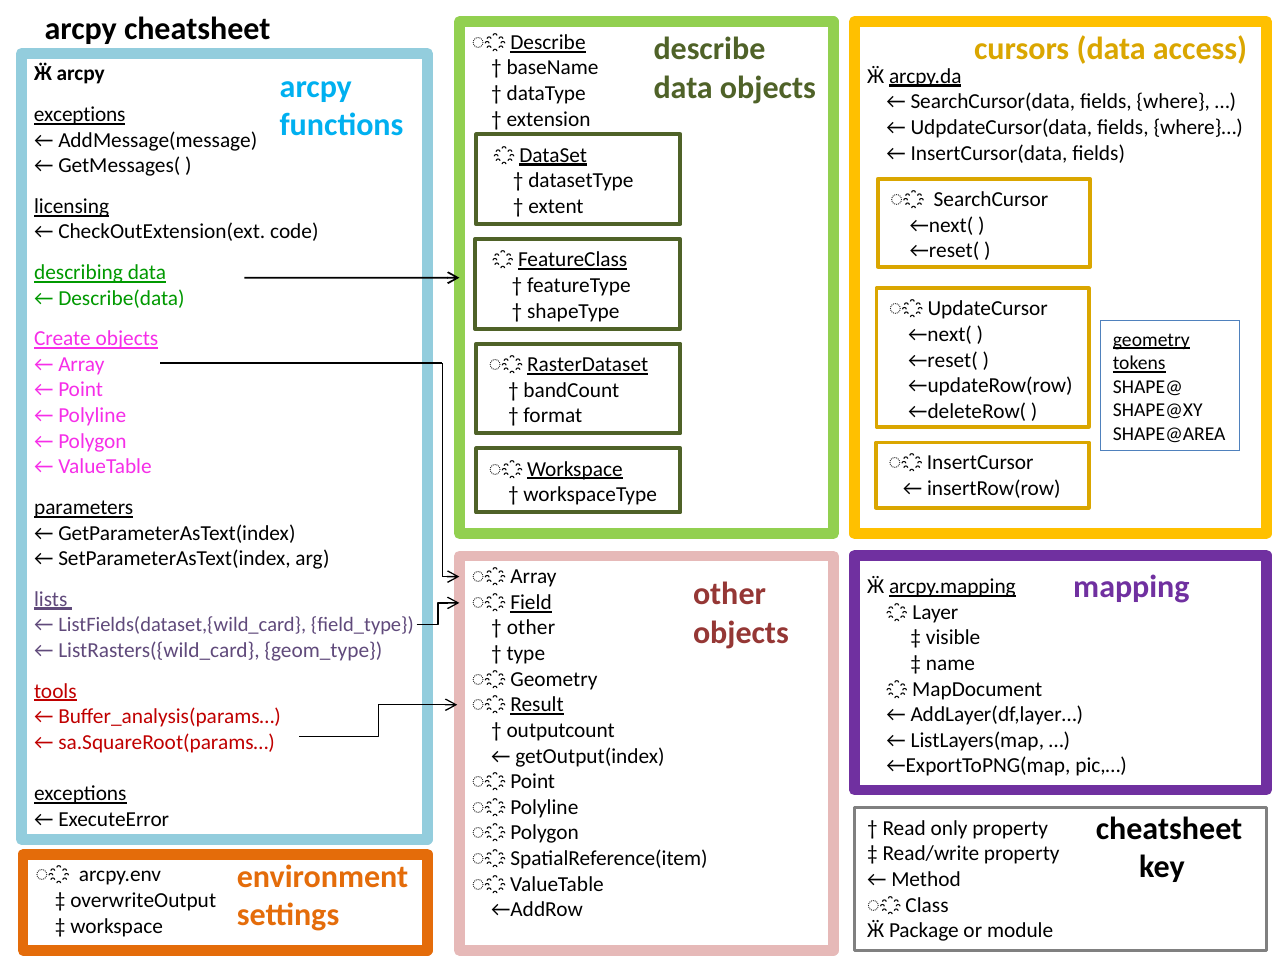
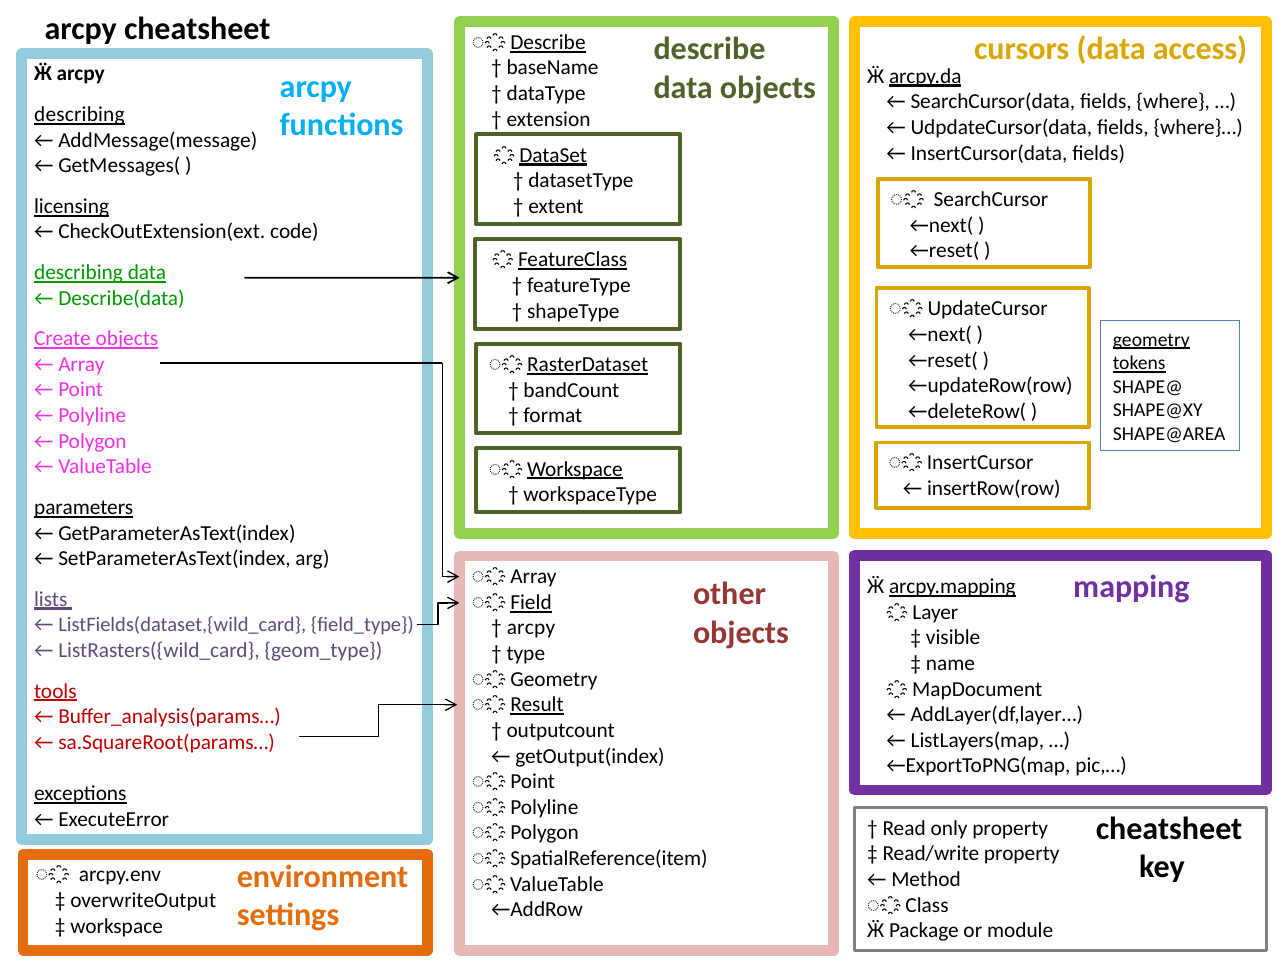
exceptions at (80, 115): exceptions -> describing
other at (531, 628): other -> arcpy
